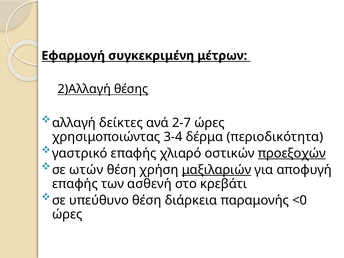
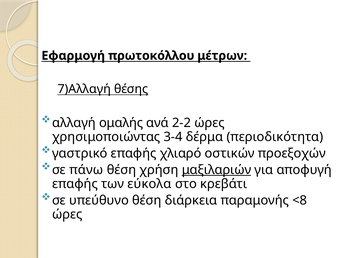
συγκεκριμένη: συγκεκριμένη -> πρωτοκόλλου
2)Αλλαγή: 2)Αλλαγή -> 7)Αλλαγή
δείκτες: δείκτες -> ομαλής
2-7: 2-7 -> 2-2
προεξοχών underline: present -> none
ωτών: ωτών -> πάνω
ασθενή: ασθενή -> εύκολα
<0: <0 -> <8
